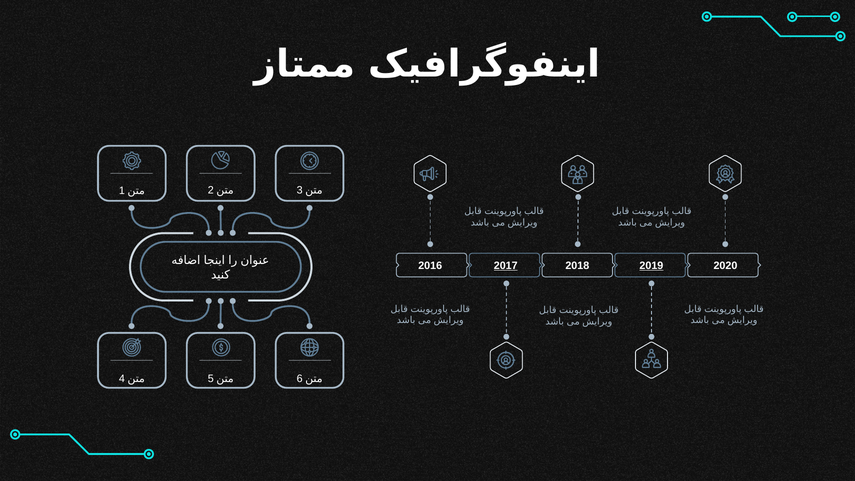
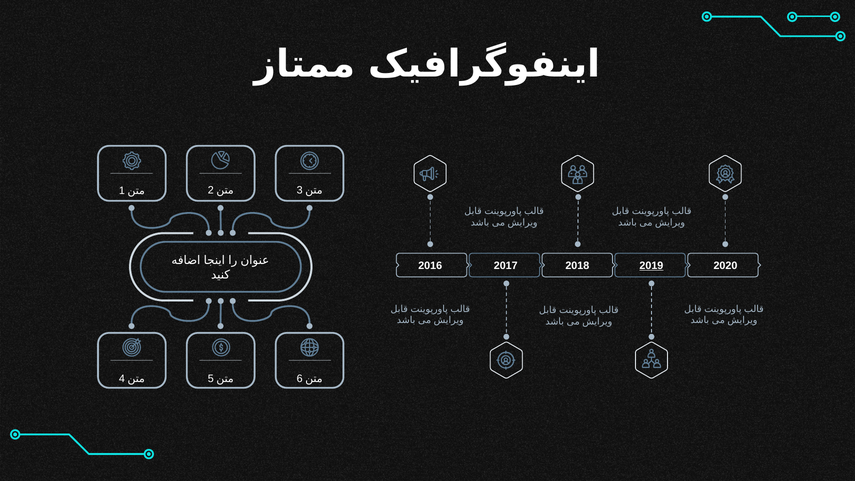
2017 underline: present -> none
